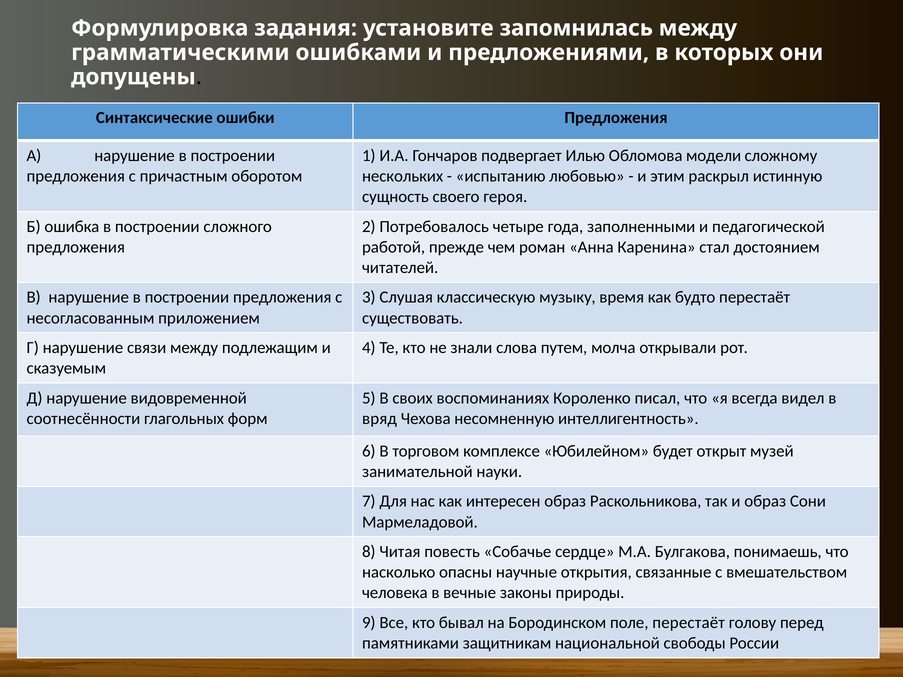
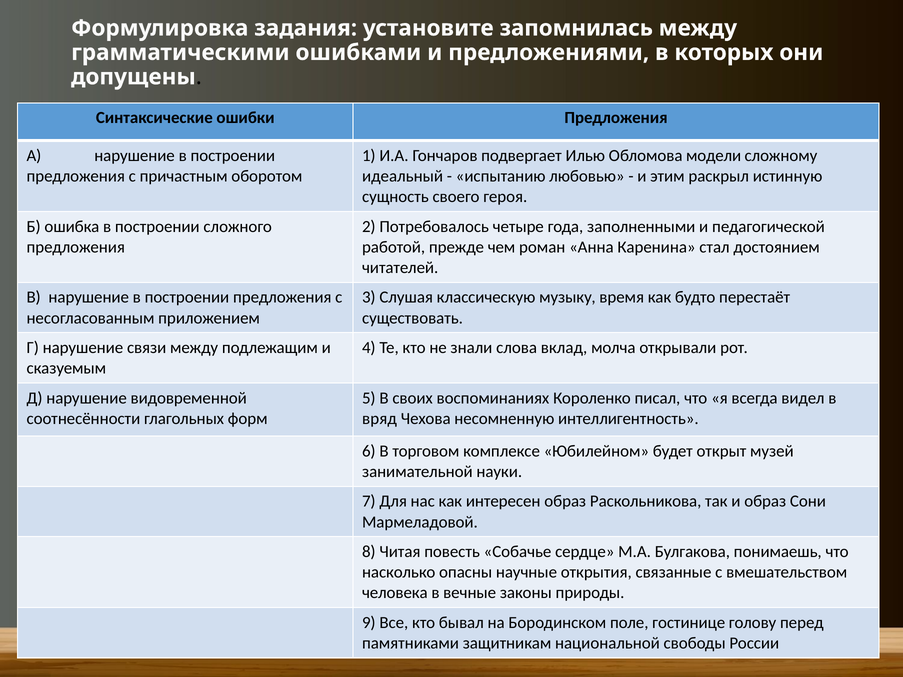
нескольких: нескольких -> идеальный
путем: путем -> вклад
поле перестаёт: перестаёт -> гостинице
